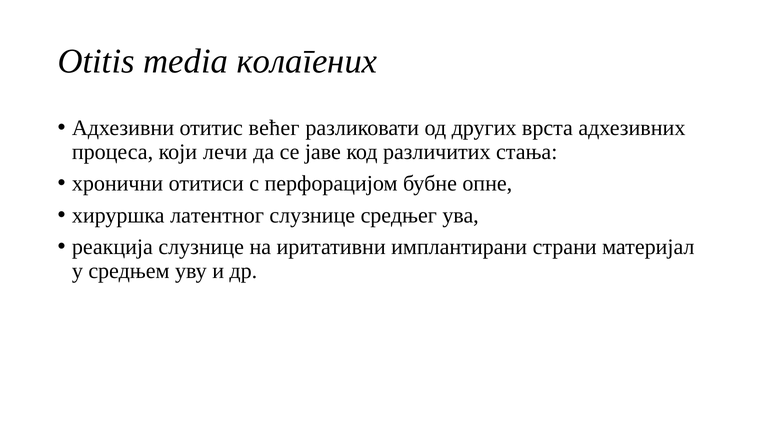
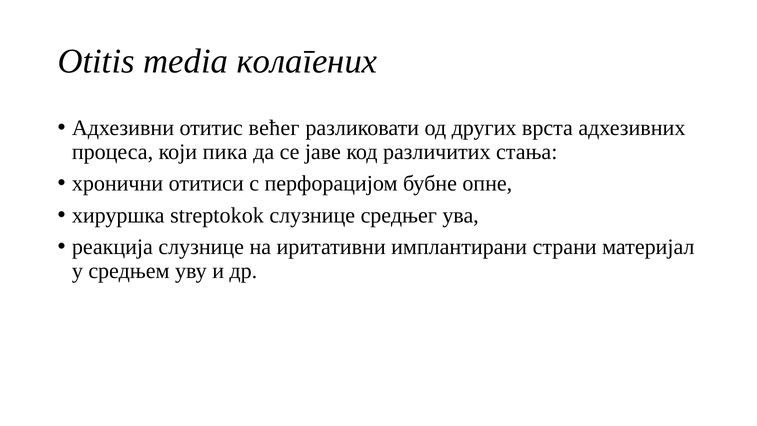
лечи: лечи -> пика
латентног: латентног -> streptokok
